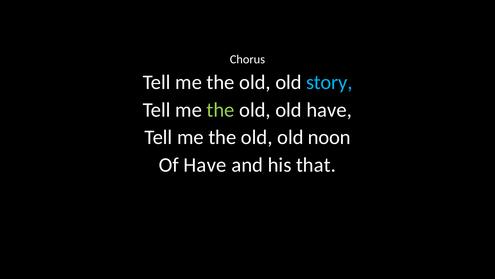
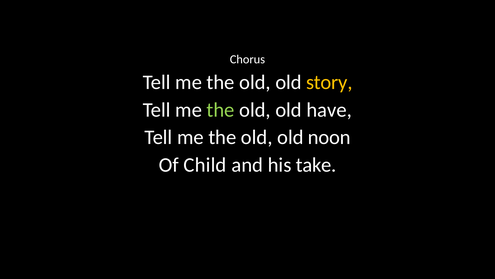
story colour: light blue -> yellow
Of Have: Have -> Child
that: that -> take
